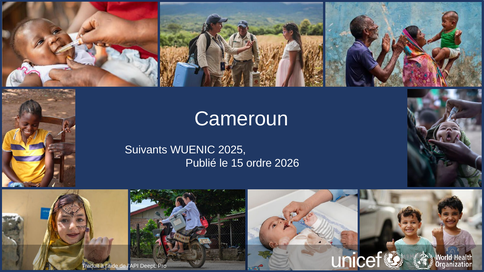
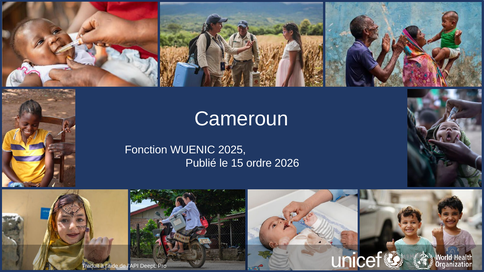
Suivants: Suivants -> Fonction
